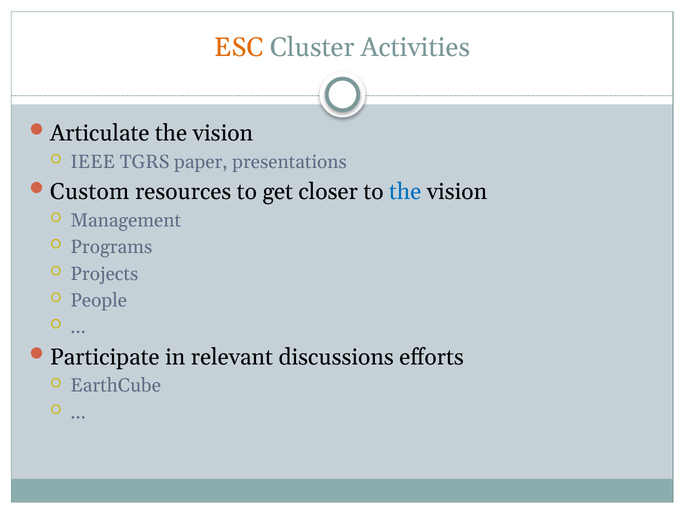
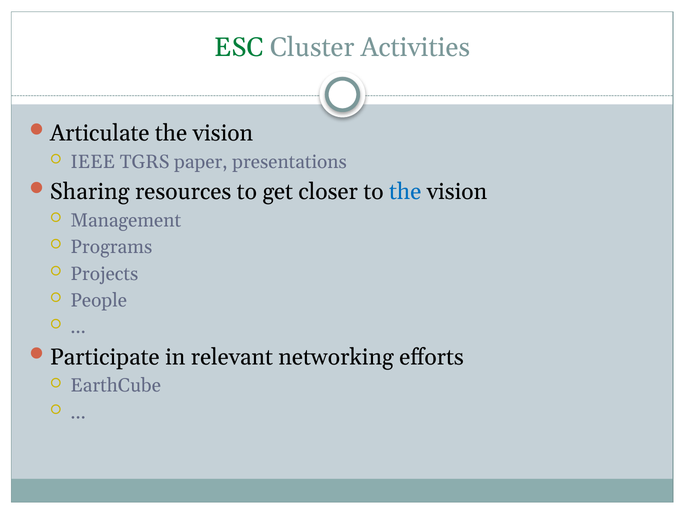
ESC colour: orange -> green
Custom: Custom -> Sharing
discussions: discussions -> networking
